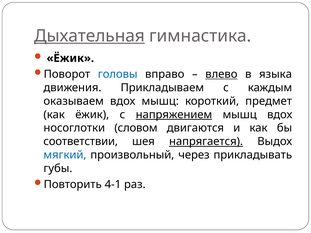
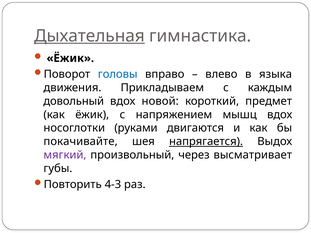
влево underline: present -> none
оказываем: оказываем -> довольный
вдох мышц: мышц -> новой
напряжением underline: present -> none
словом: словом -> руками
соответствии: соответствии -> покачивайте
мягкий colour: blue -> purple
прикладывать: прикладывать -> высматривает
4-1: 4-1 -> 4-3
